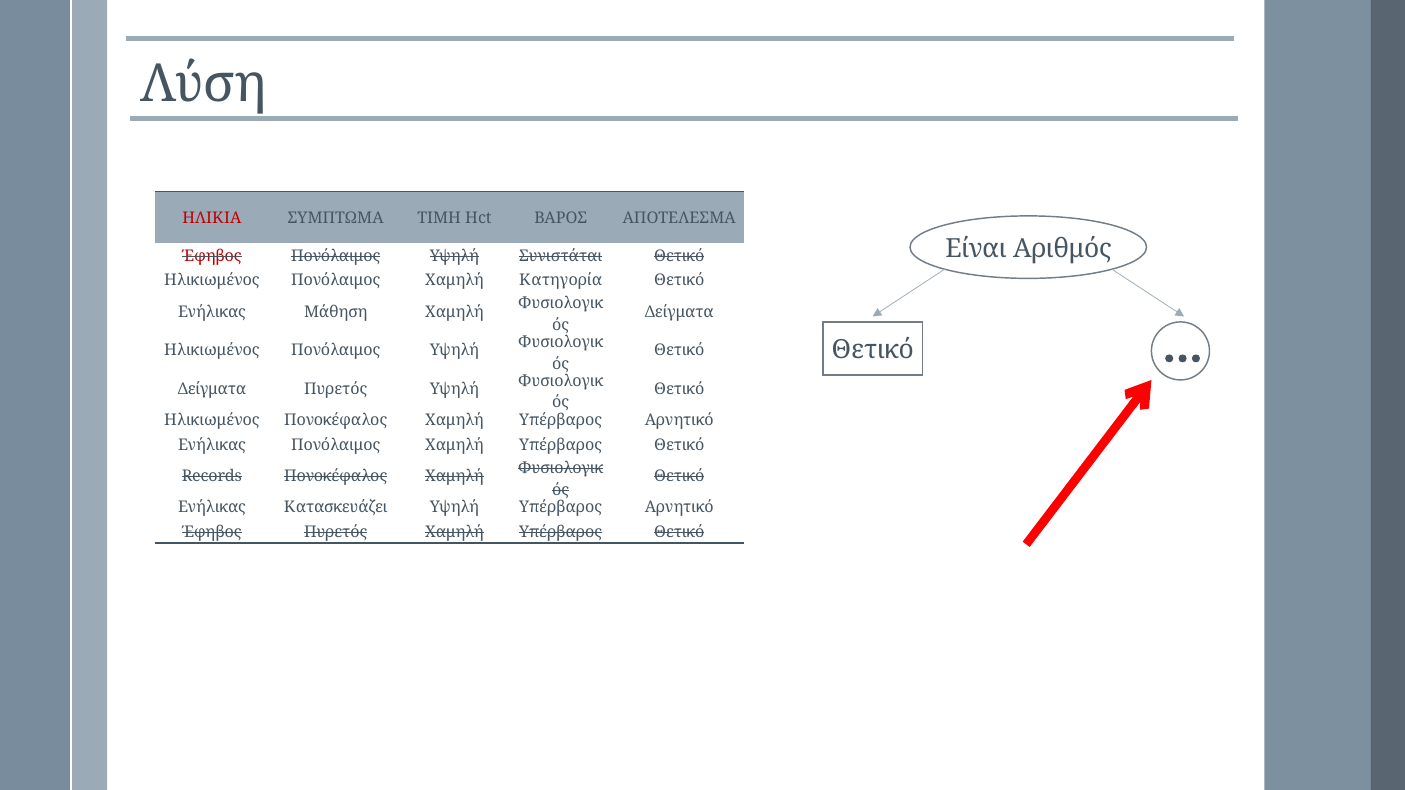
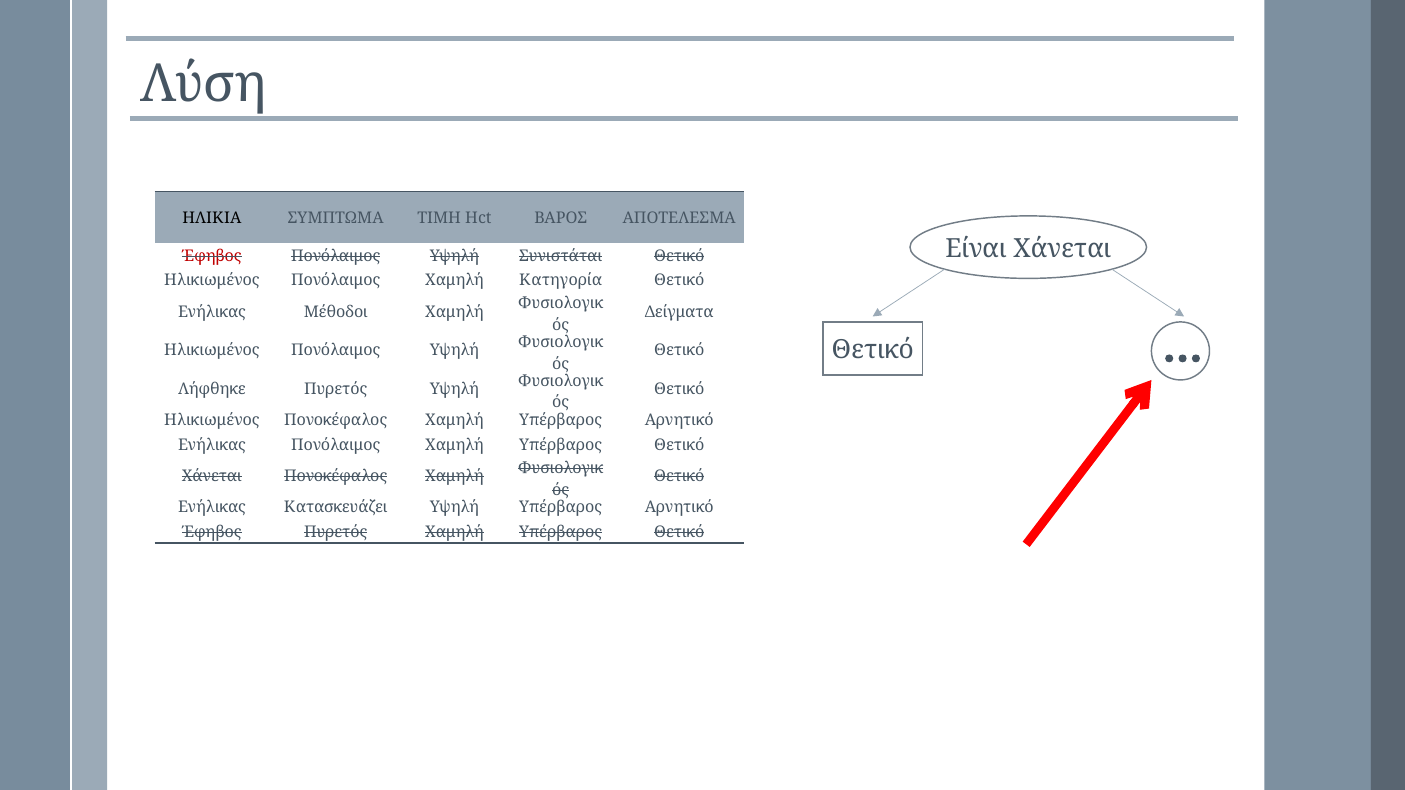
ΗΛΙΚΙΑ colour: red -> black
Είναι Αριθμός: Αριθμός -> Χάνεται
Μάθηση: Μάθηση -> Μέθοδοι
Δείγματα at (212, 389): Δείγματα -> Λήφθηκε
Records at (212, 477): Records -> Χάνεται
